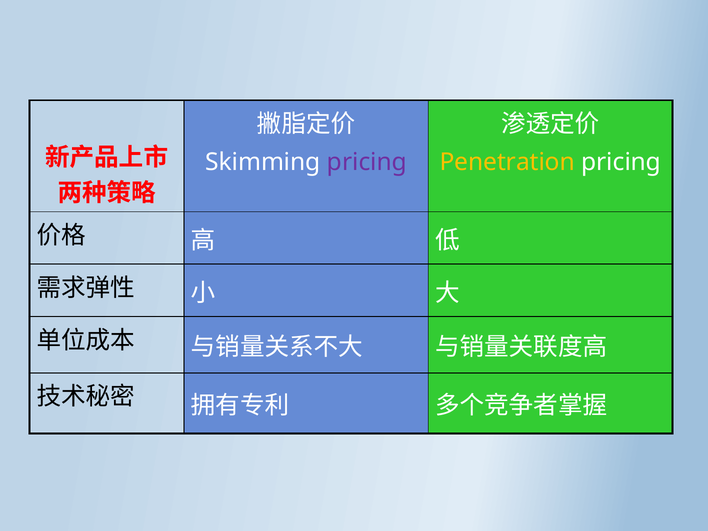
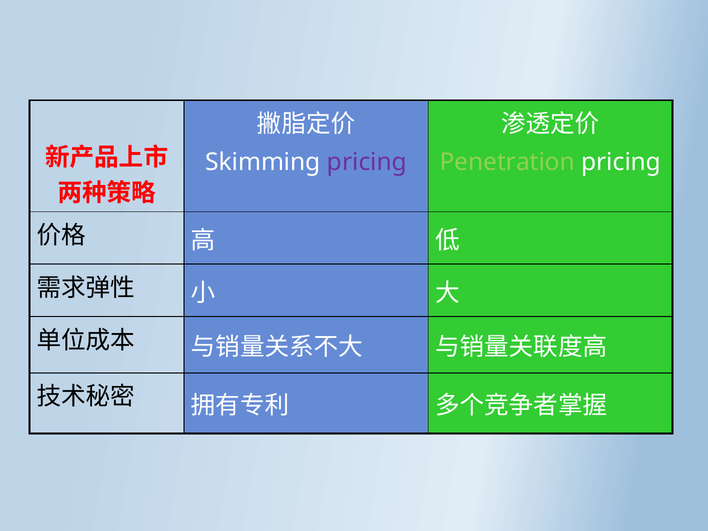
Penetration colour: yellow -> light green
